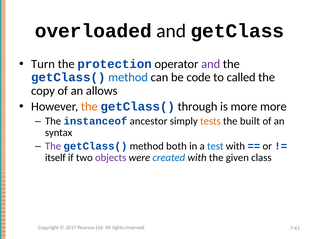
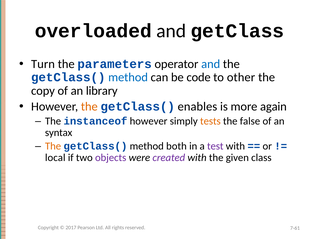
protection: protection -> parameters
and at (211, 64) colour: purple -> blue
called: called -> other
allows: allows -> library
through: through -> enables
more more: more -> again
instanceof ancestor: ancestor -> however
built: built -> false
The at (53, 146) colour: purple -> orange
test colour: blue -> purple
itself: itself -> local
created colour: blue -> purple
